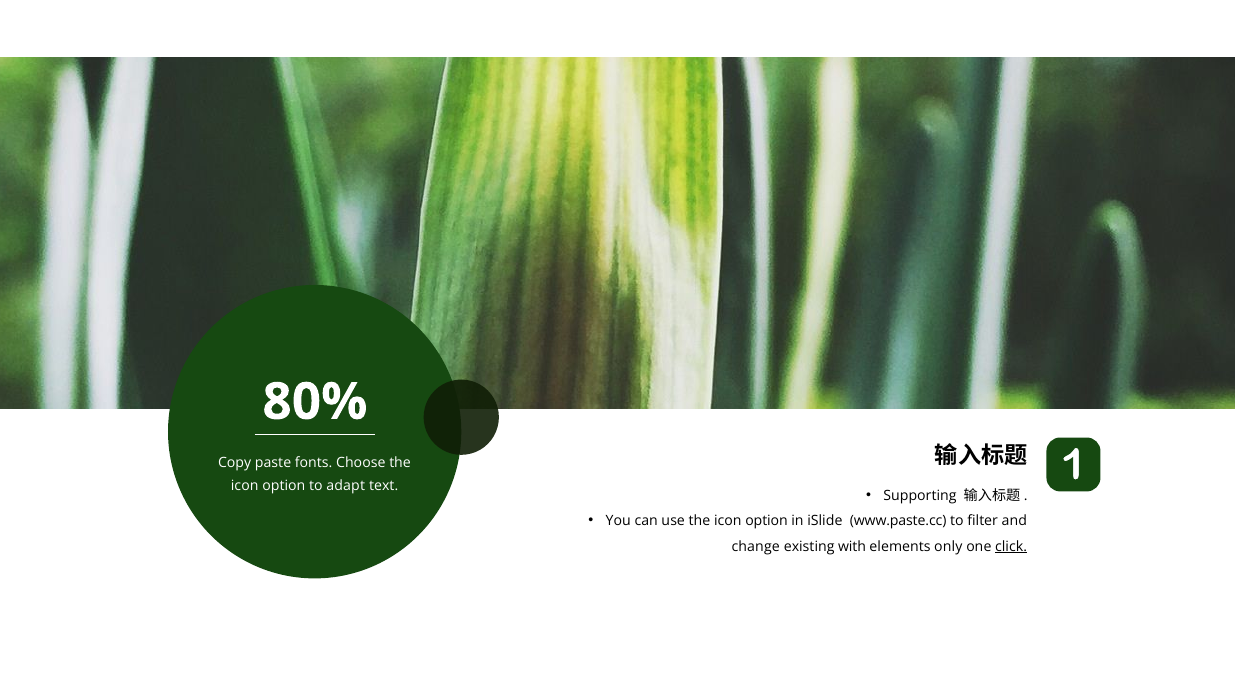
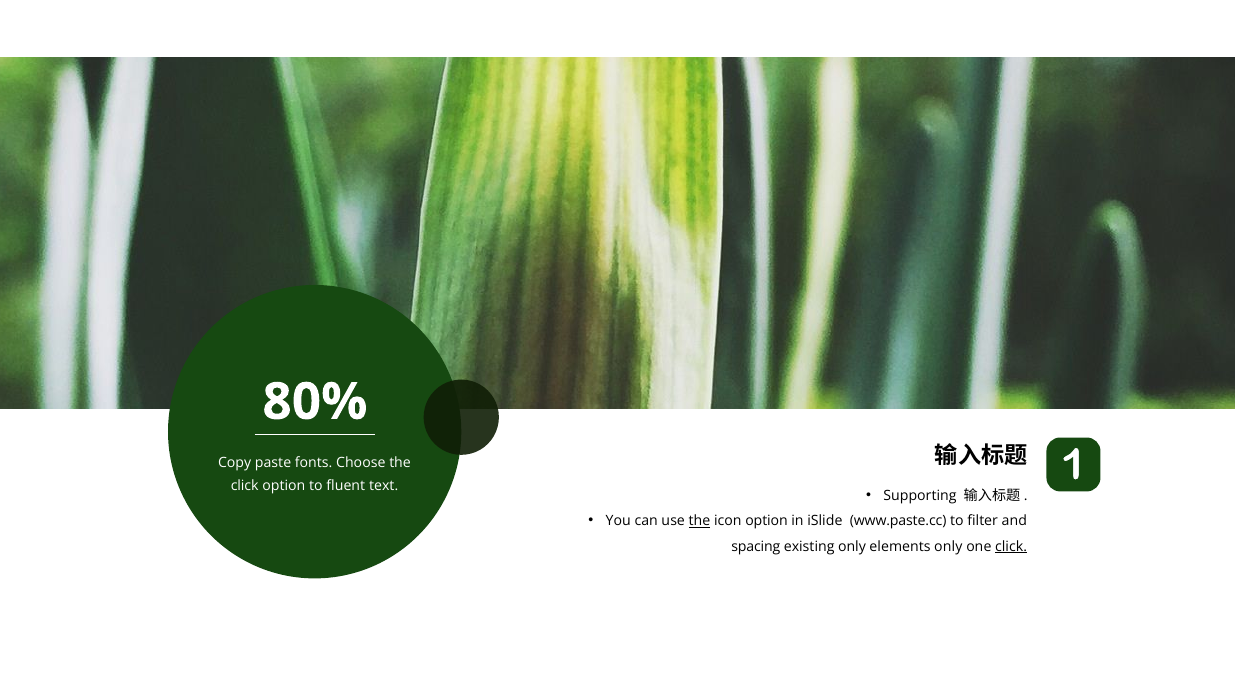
icon at (245, 485): icon -> click
adapt: adapt -> fluent
the at (699, 521) underline: none -> present
change: change -> spacing
existing with: with -> only
